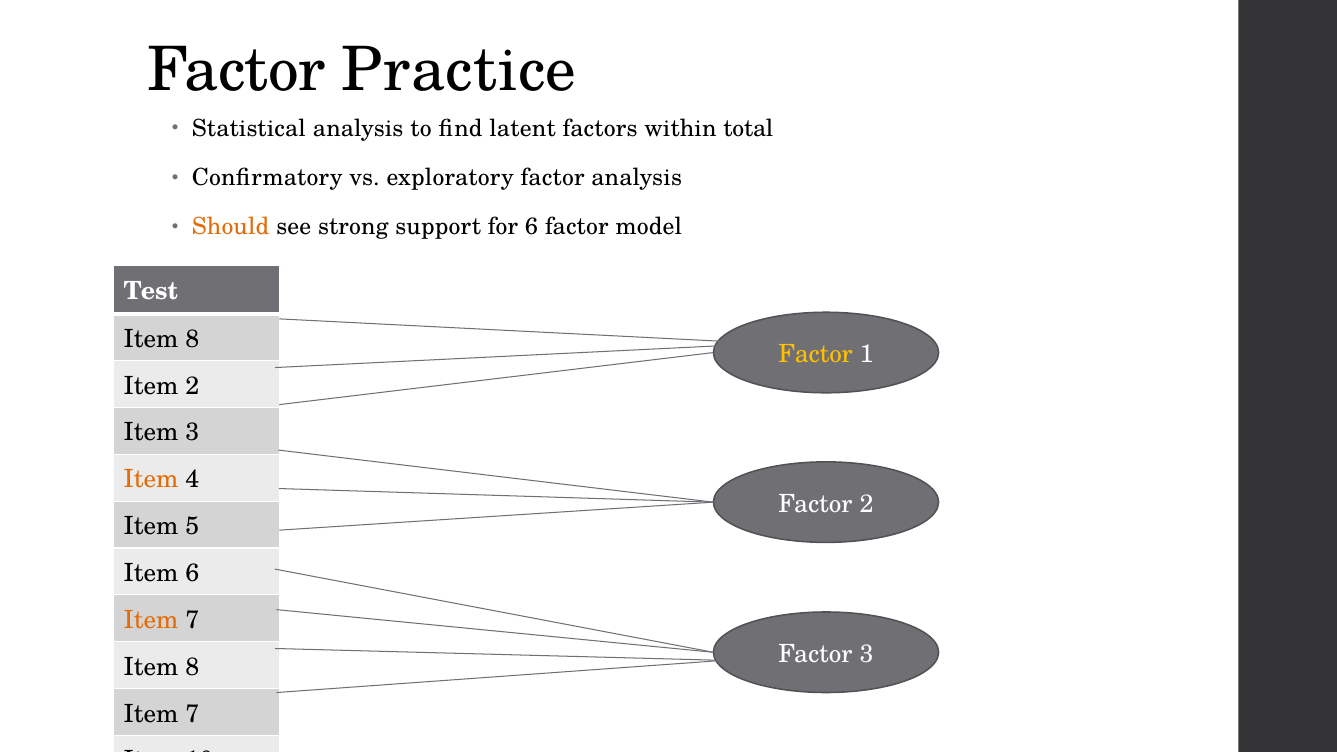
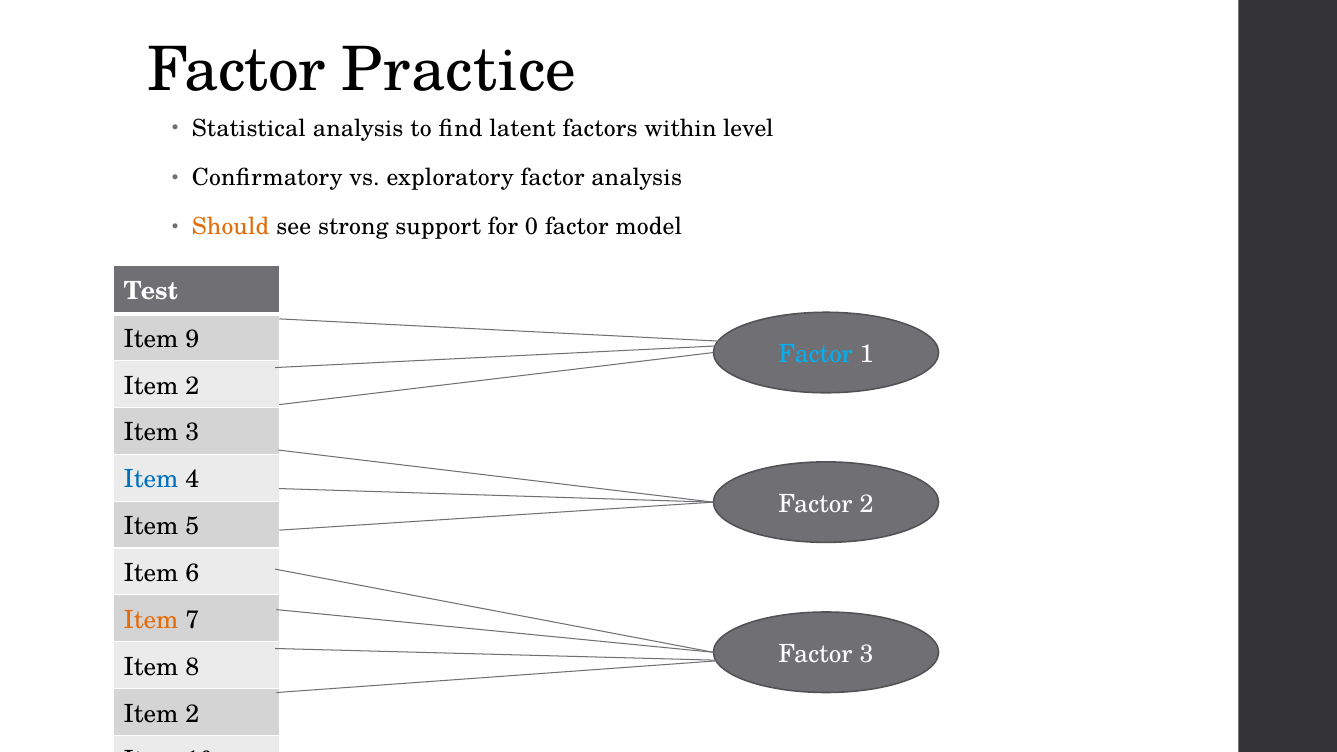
total: total -> level
for 6: 6 -> 0
8 at (192, 339): 8 -> 9
Factor at (816, 354) colour: yellow -> light blue
Item at (151, 480) colour: orange -> blue
7 at (192, 714): 7 -> 2
